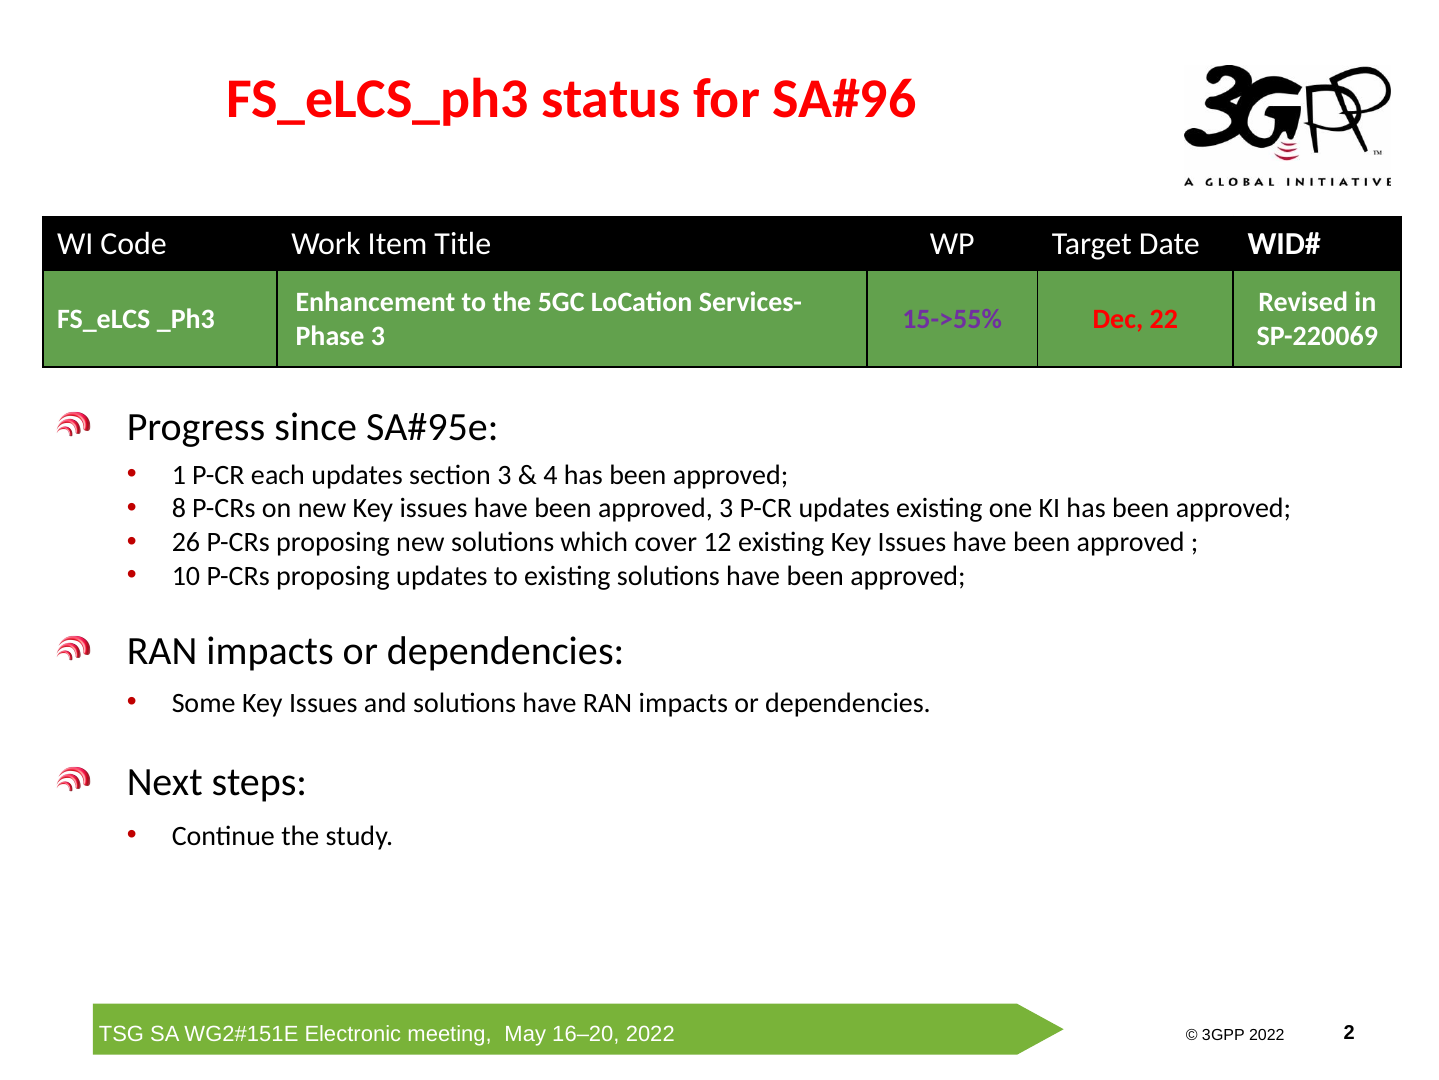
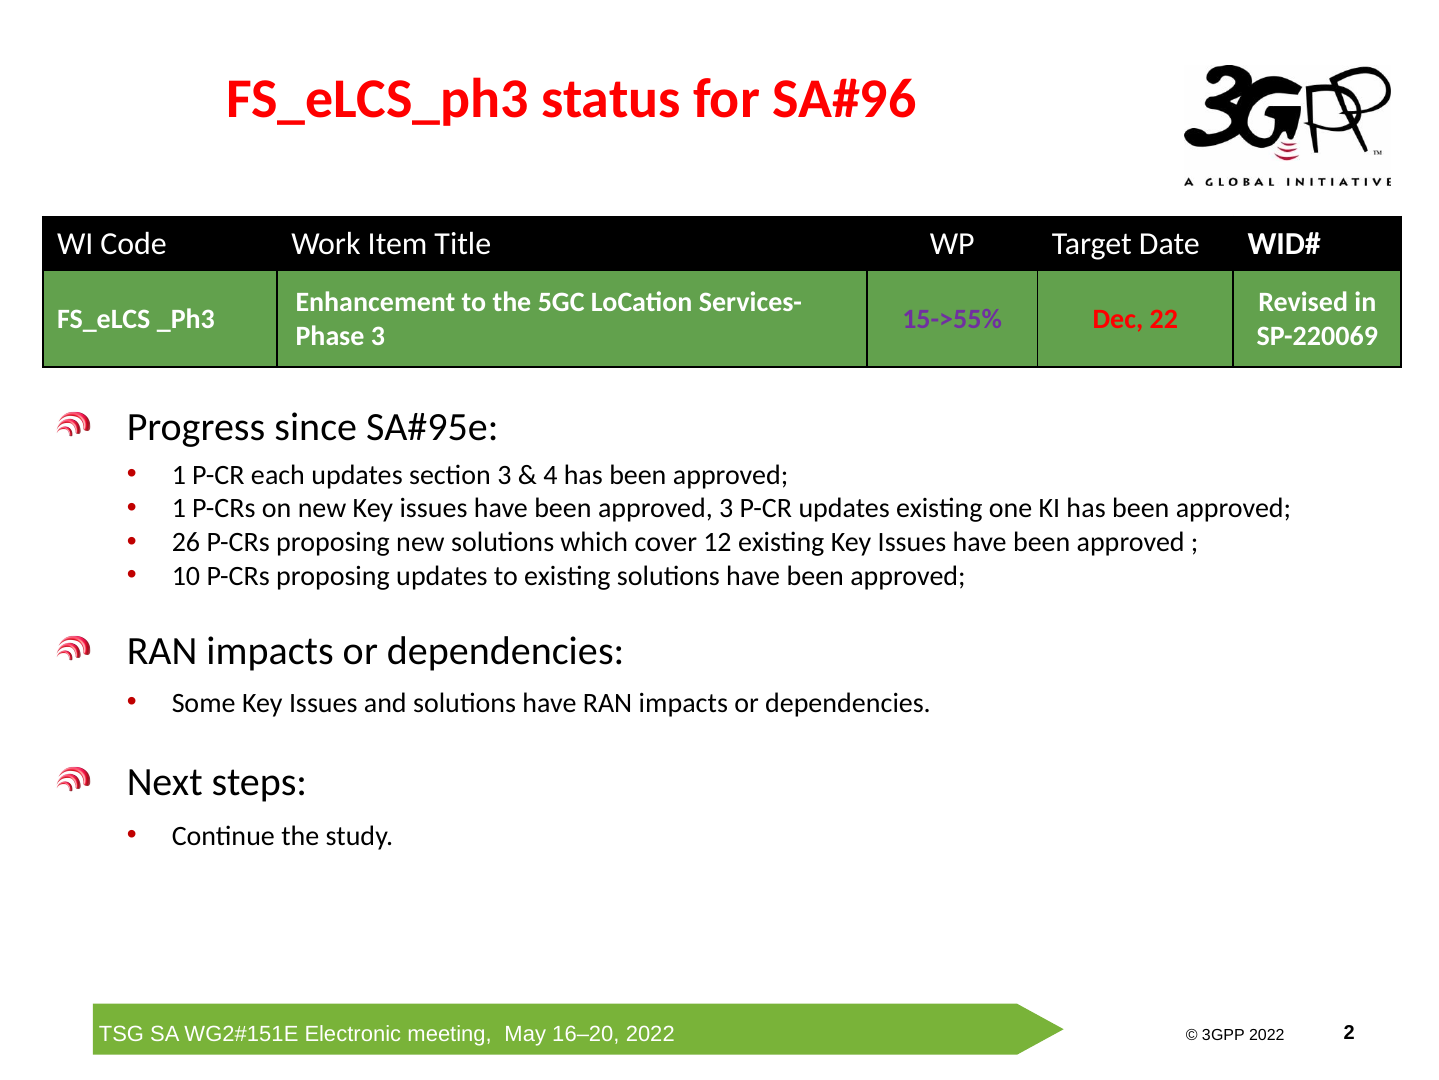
8 at (179, 508): 8 -> 1
